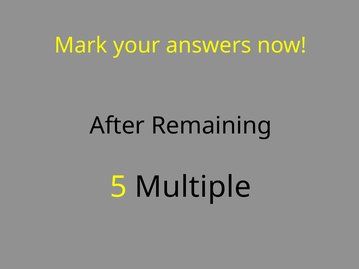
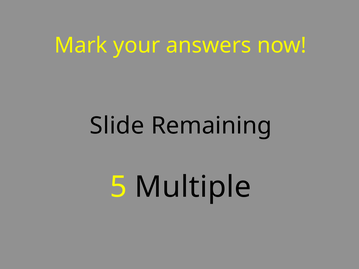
After: After -> Slide
